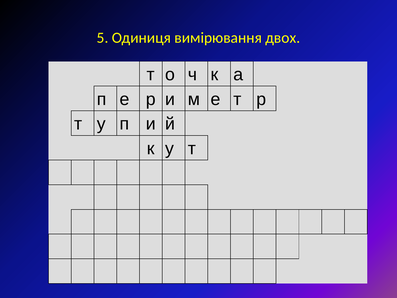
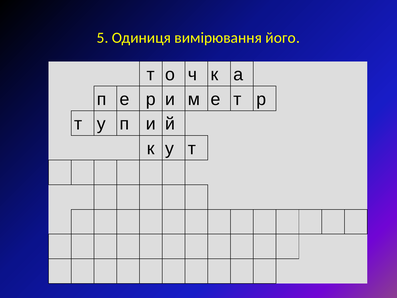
двох: двох -> його
